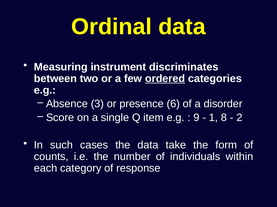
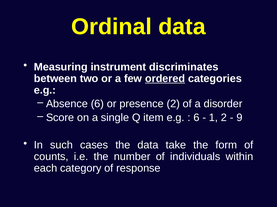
Absence 3: 3 -> 6
presence 6: 6 -> 2
9 at (196, 118): 9 -> 6
1 8: 8 -> 2
2: 2 -> 9
